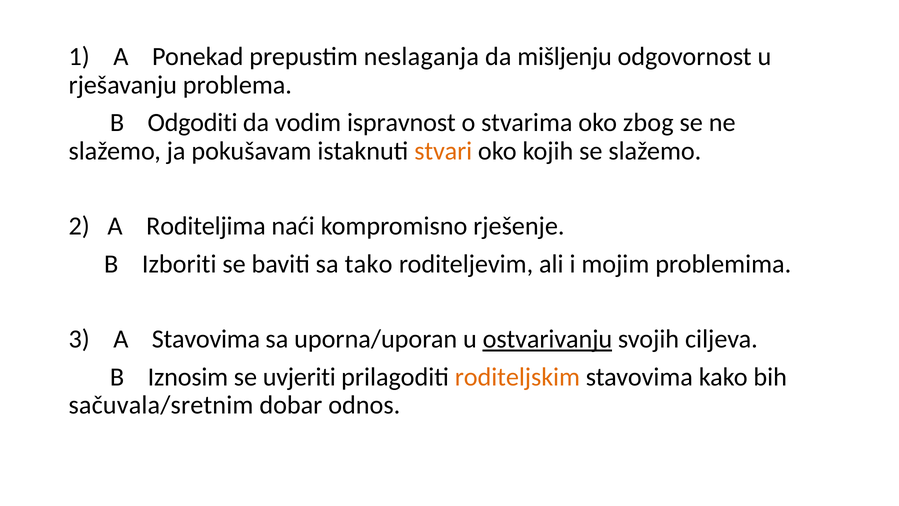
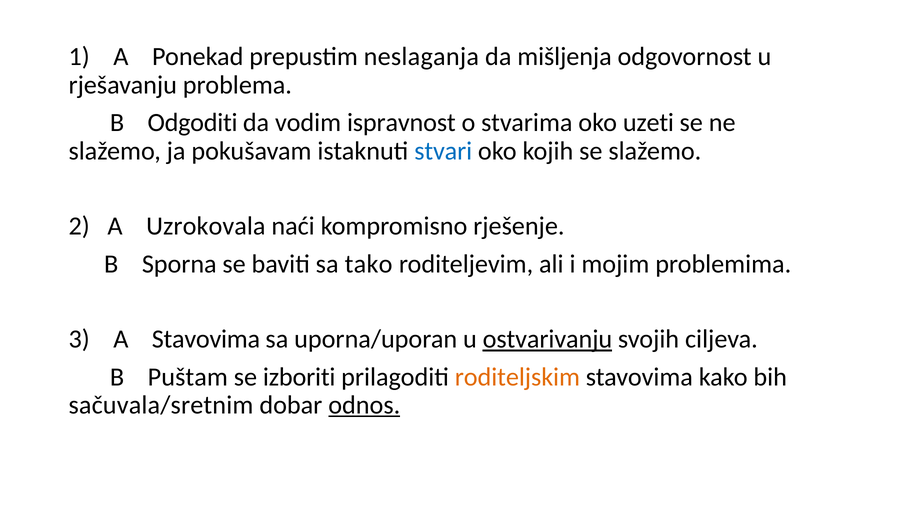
mišljenju: mišljenju -> mišljenja
zbog: zbog -> uzeti
stvari colour: orange -> blue
Roditeljima: Roditeljima -> Uzrokovala
Izboriti: Izboriti -> Sporna
Iznosim: Iznosim -> Puštam
uvjeriti: uvjeriti -> izboriti
odnos underline: none -> present
